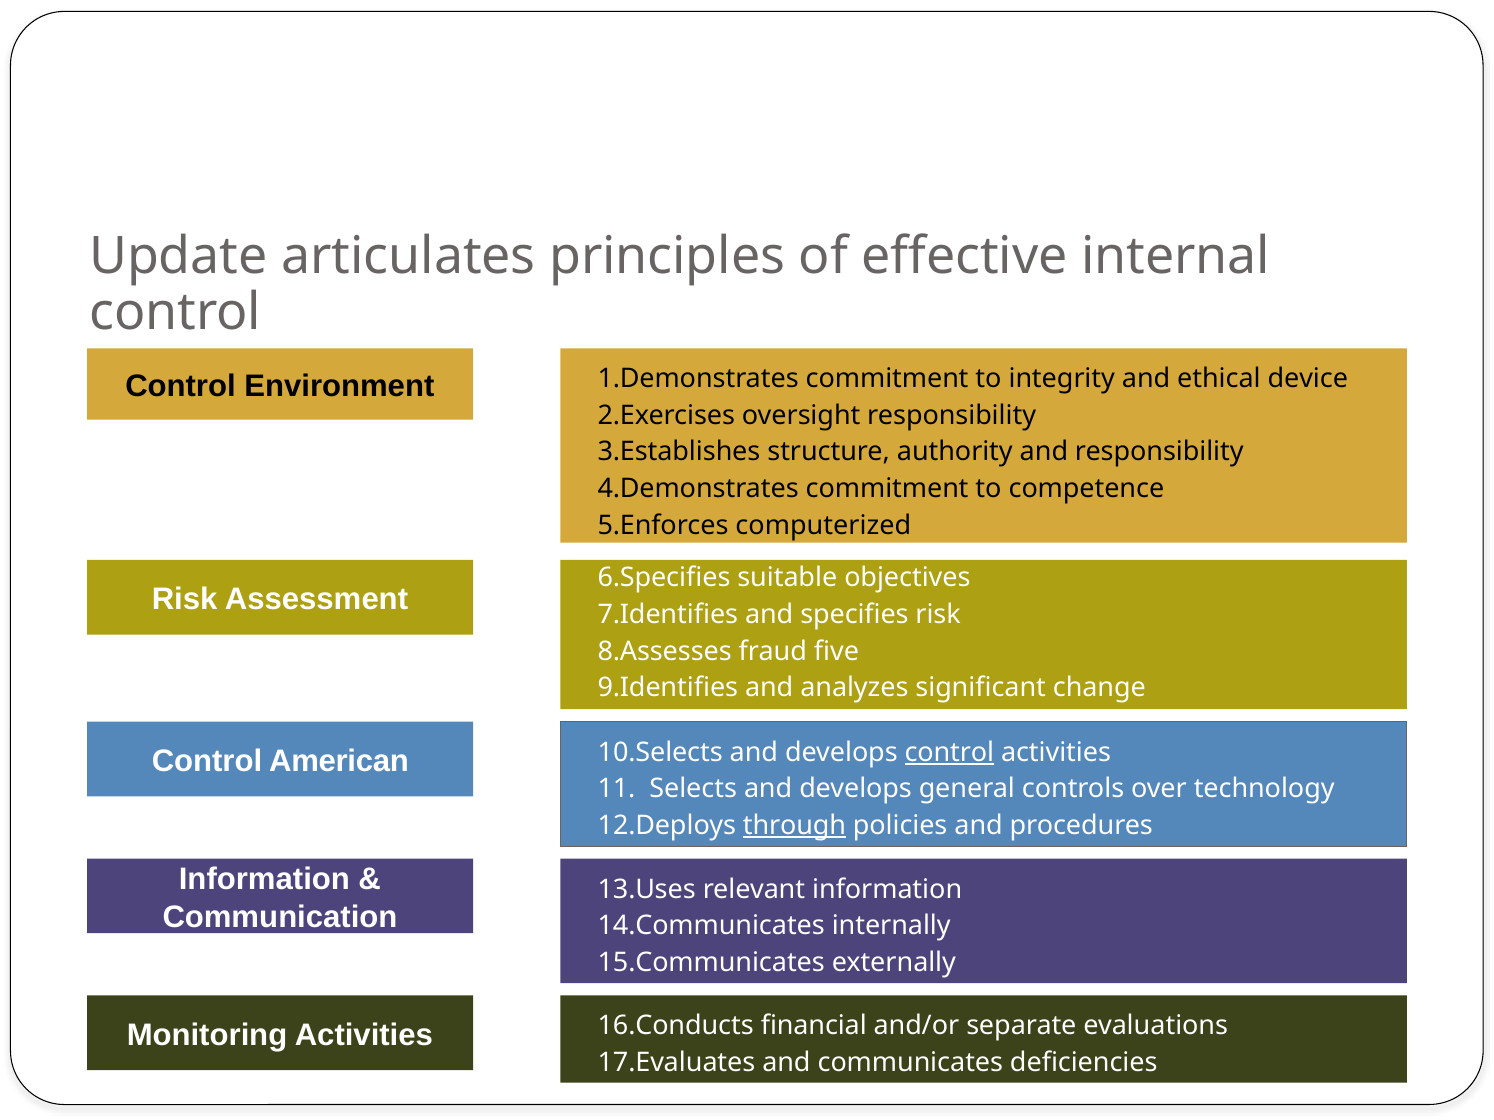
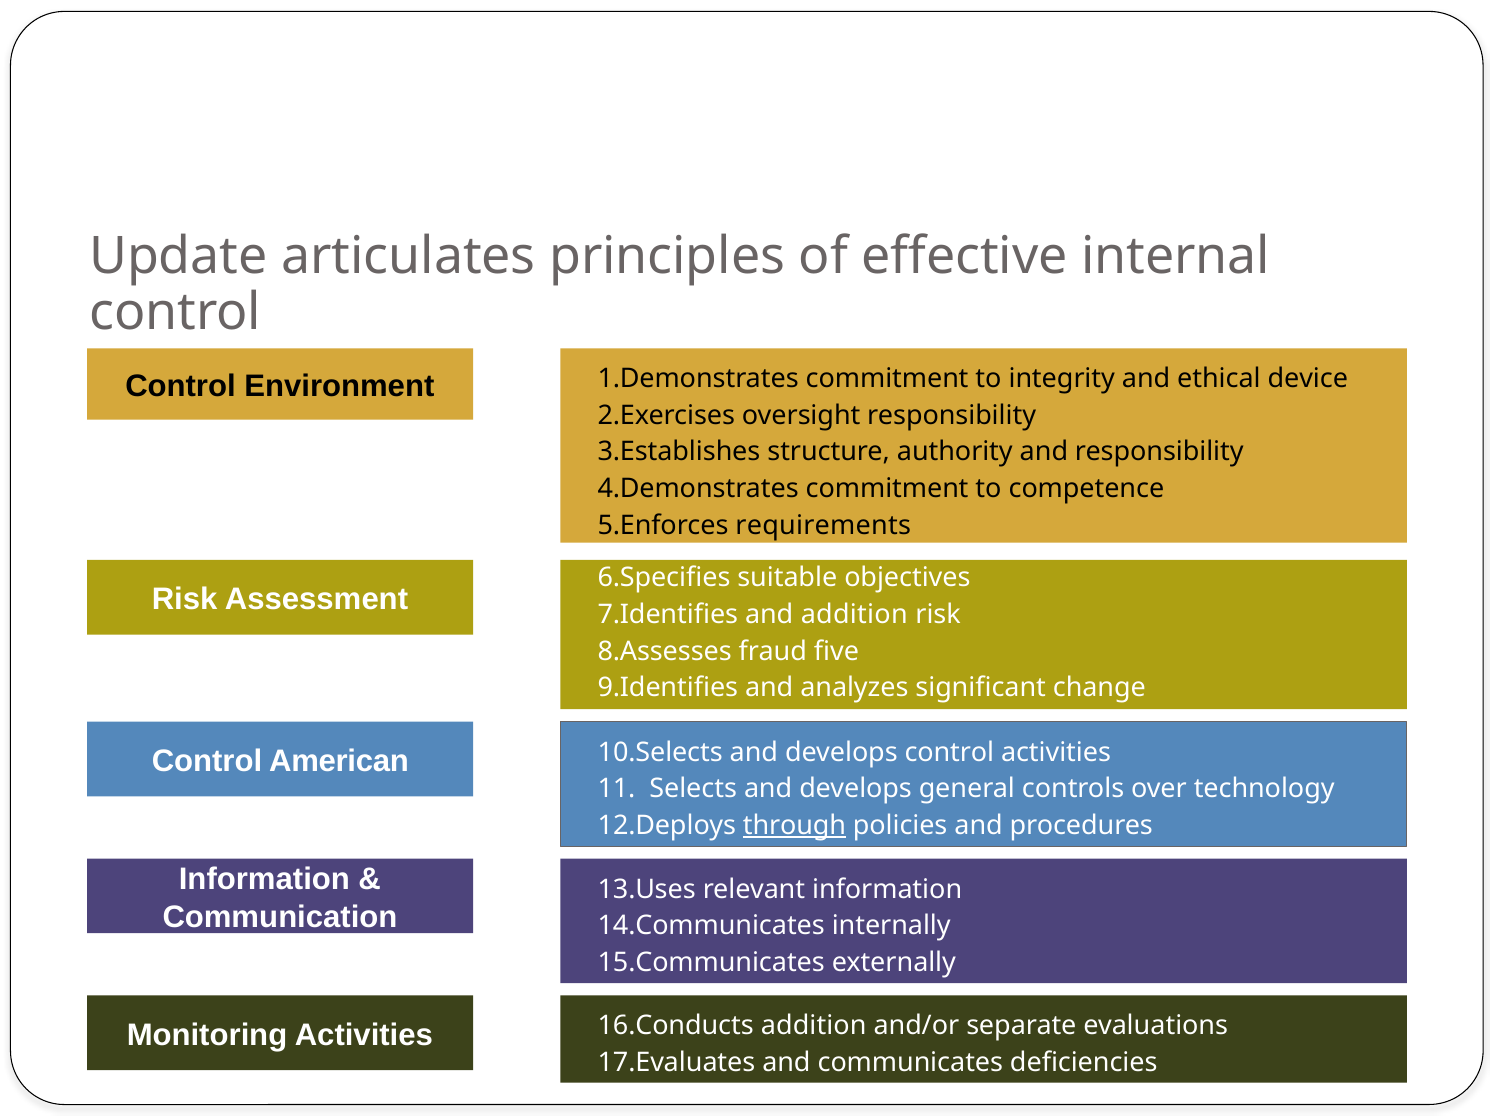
computerized: computerized -> requirements
and specifies: specifies -> addition
control at (949, 753) underline: present -> none
financial at (814, 1027): financial -> addition
